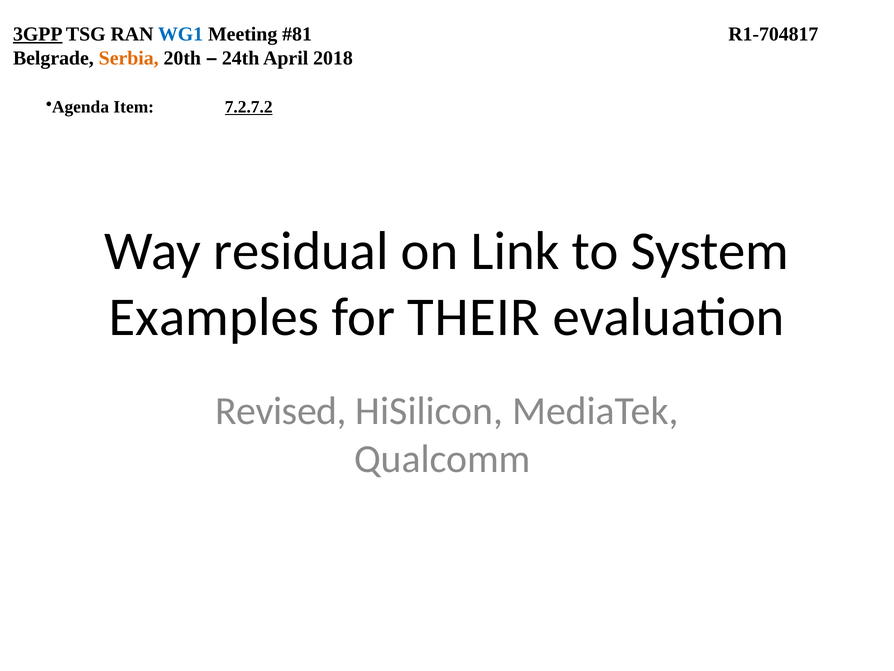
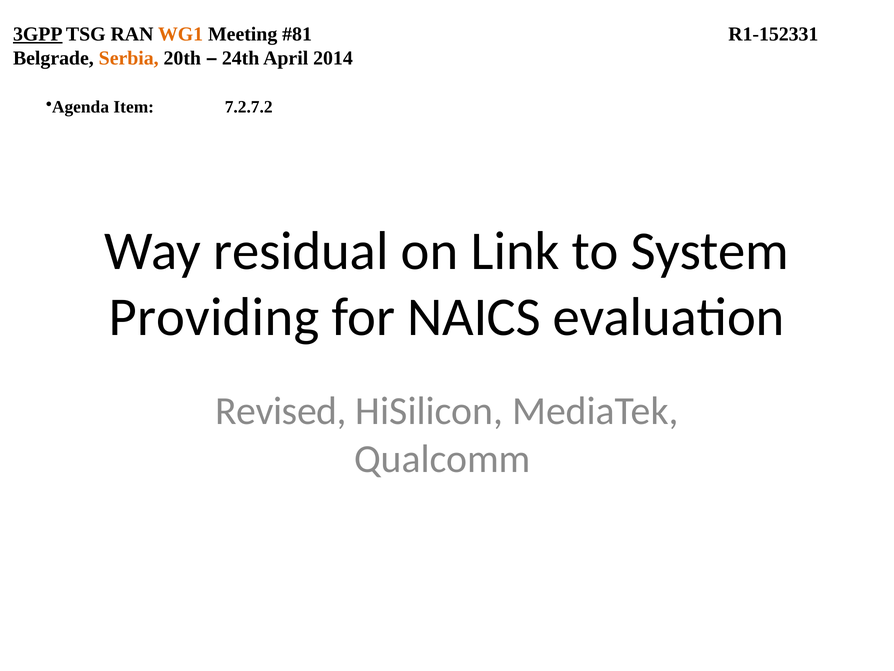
WG1 colour: blue -> orange
R1-704817: R1-704817 -> R1-152331
2018: 2018 -> 2014
7.2.7.2 underline: present -> none
Examples: Examples -> Providing
THEIR: THEIR -> NAICS
